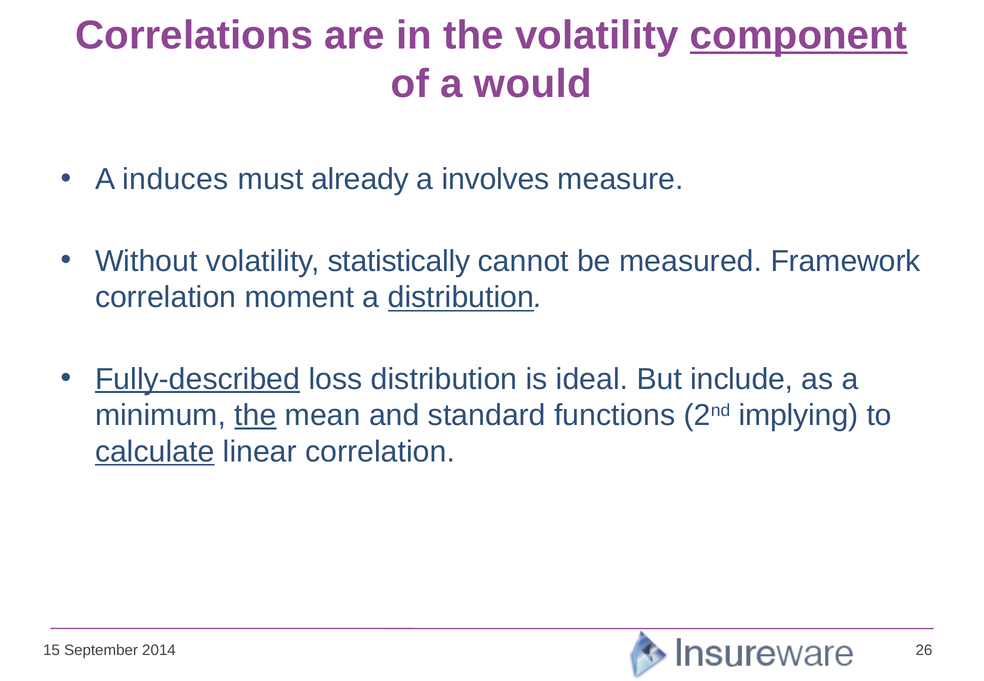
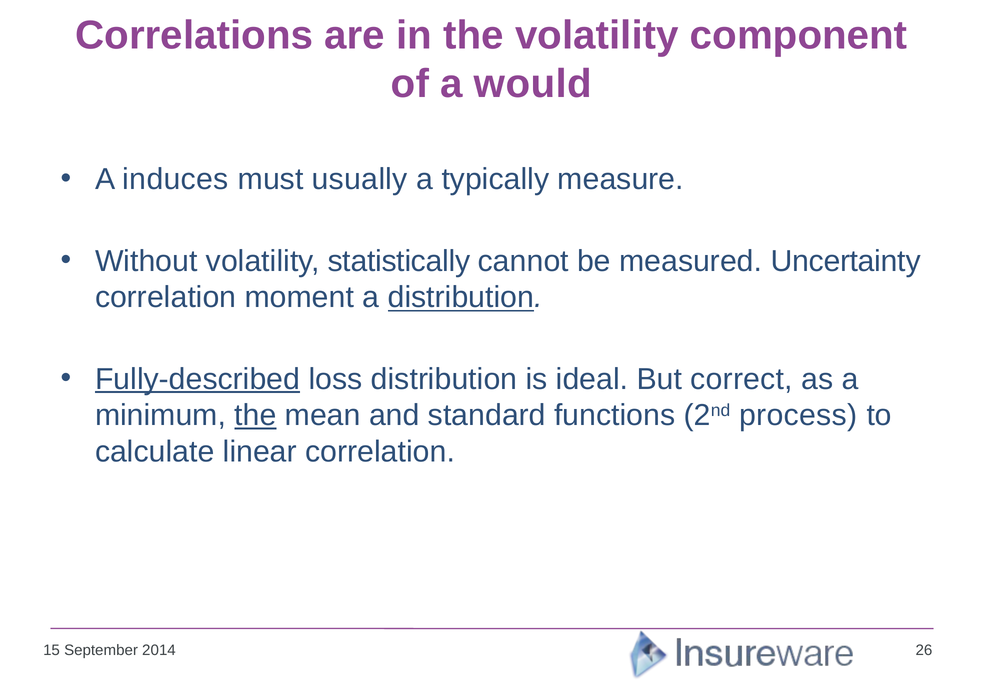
component underline: present -> none
already: already -> usually
involves: involves -> typically
Framework: Framework -> Uncertainty
include: include -> correct
implying: implying -> process
calculate underline: present -> none
